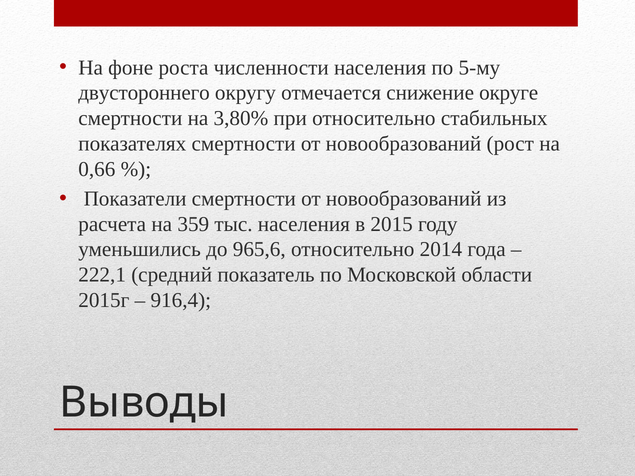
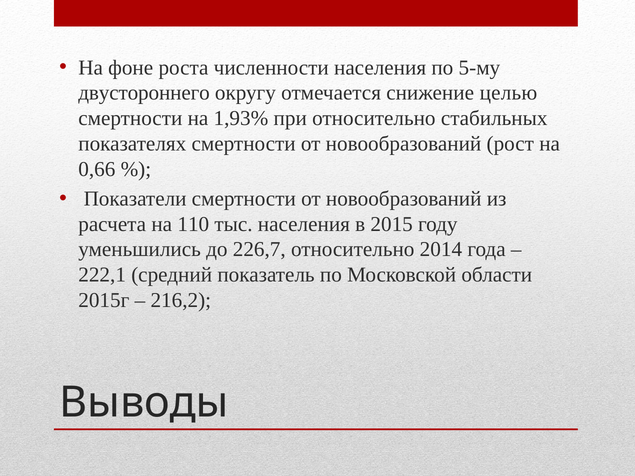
округе: округе -> целью
3,80%: 3,80% -> 1,93%
359: 359 -> 110
965,6: 965,6 -> 226,7
916,4: 916,4 -> 216,2
